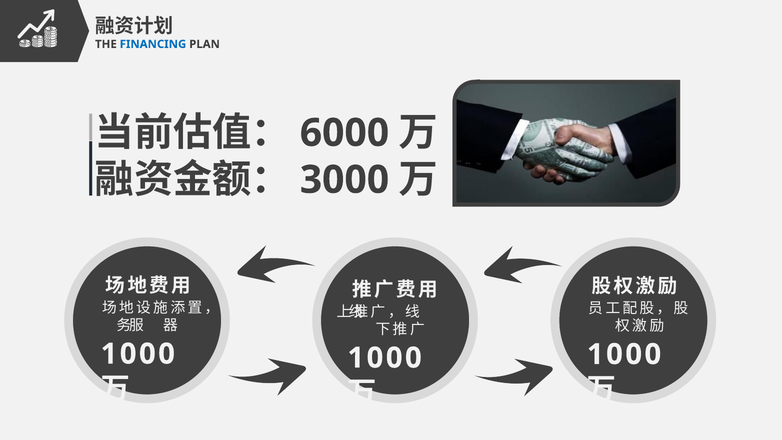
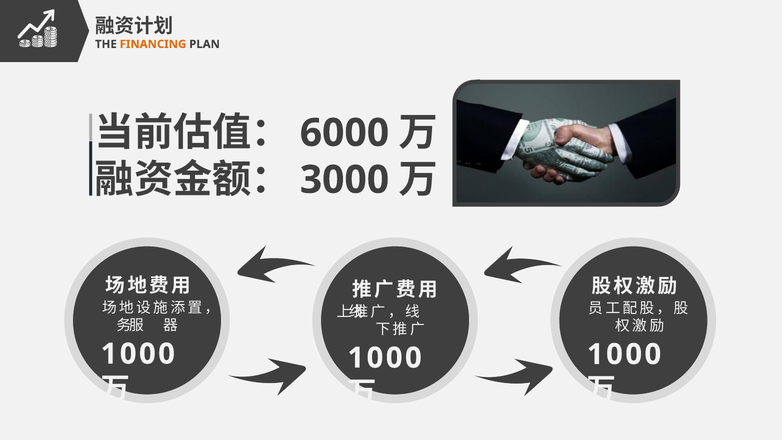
FINANCING colour: blue -> orange
